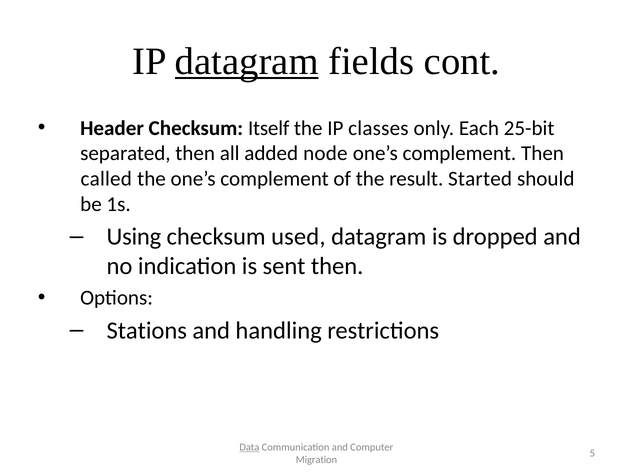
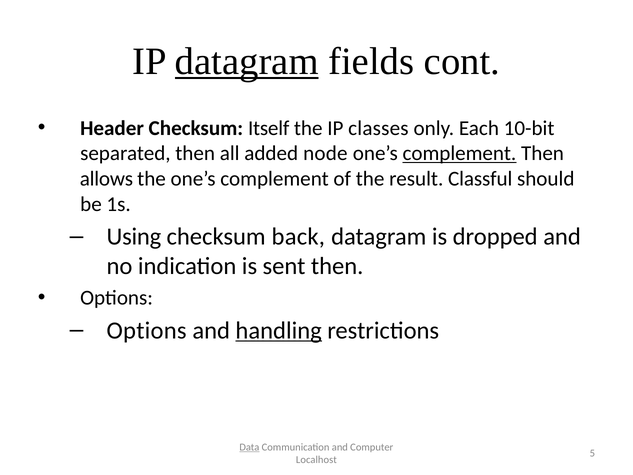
25-bit: 25-bit -> 10-bit
complement at (459, 153) underline: none -> present
called: called -> allows
Started: Started -> Classful
used: used -> back
Stations at (147, 330): Stations -> Options
handling underline: none -> present
Migration: Migration -> Localhost
